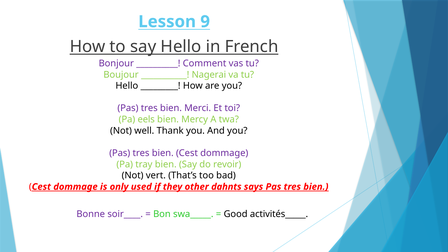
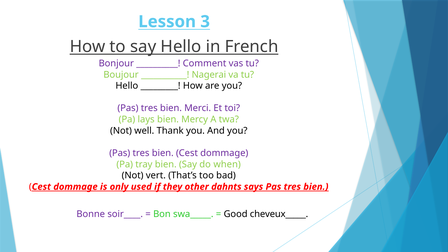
9: 9 -> 3
eels: eels -> lays
revoir: revoir -> when
activités_____: activités_____ -> cheveux_____
